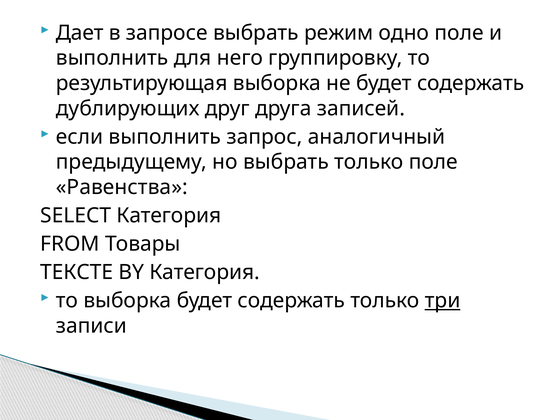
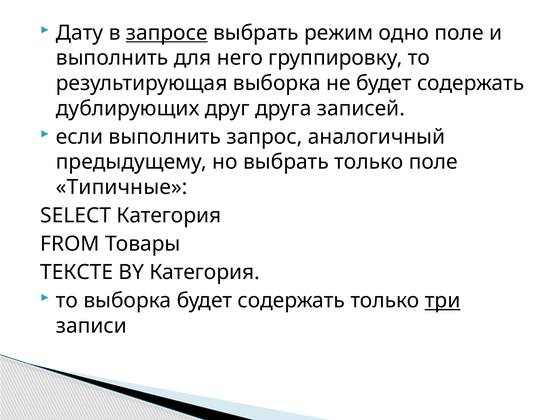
Дает: Дает -> Дату
запросе underline: none -> present
Равенства: Равенства -> Типичные
